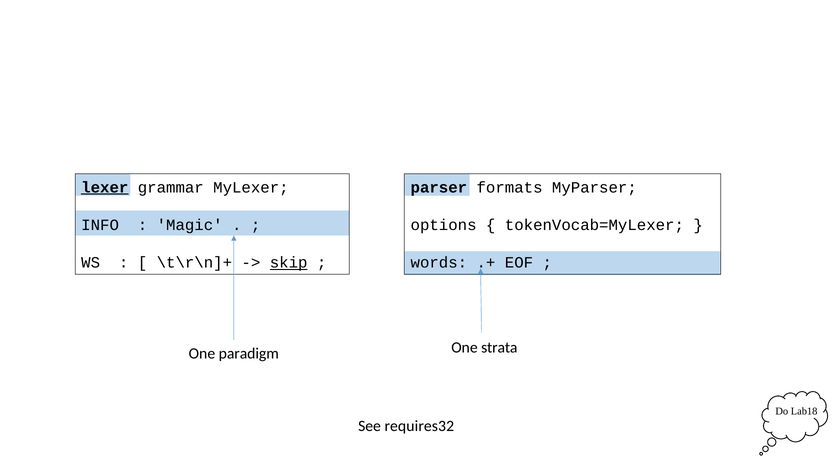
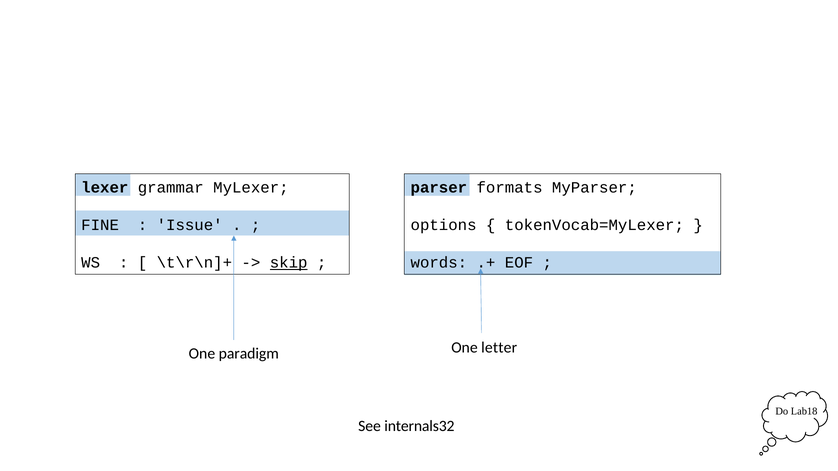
lexer underline: present -> none
INFO: INFO -> FINE
Magic: Magic -> Issue
strata: strata -> letter
requires32: requires32 -> internals32
